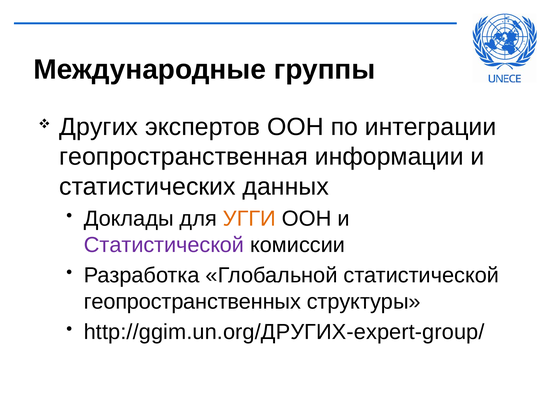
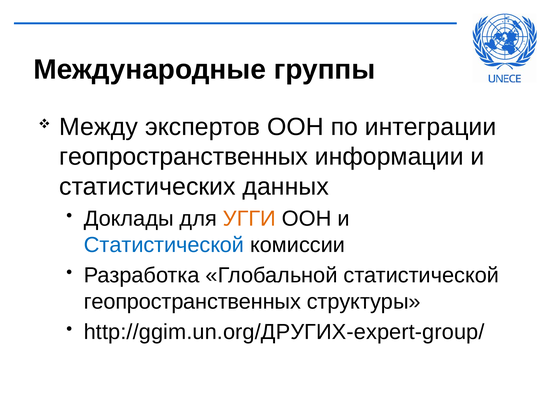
Других: Других -> Между
геопространственная at (184, 157): геопространственная -> геопространственных
Статистической at (164, 245) colour: purple -> blue
